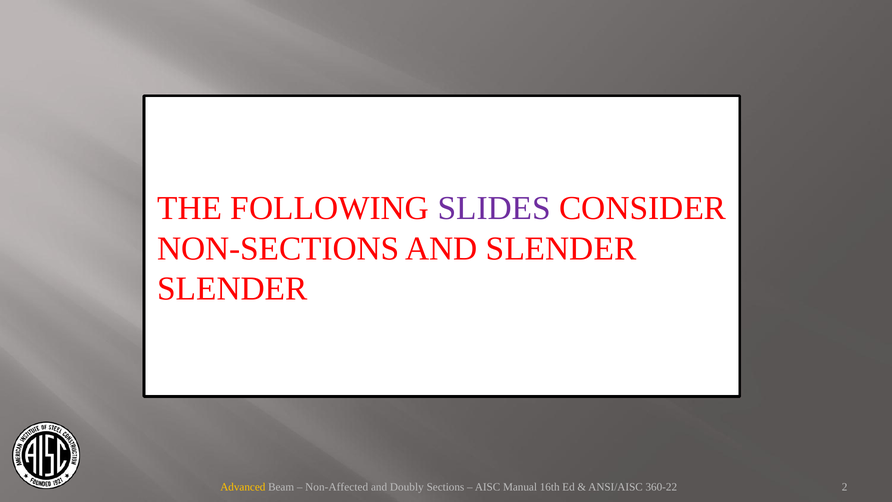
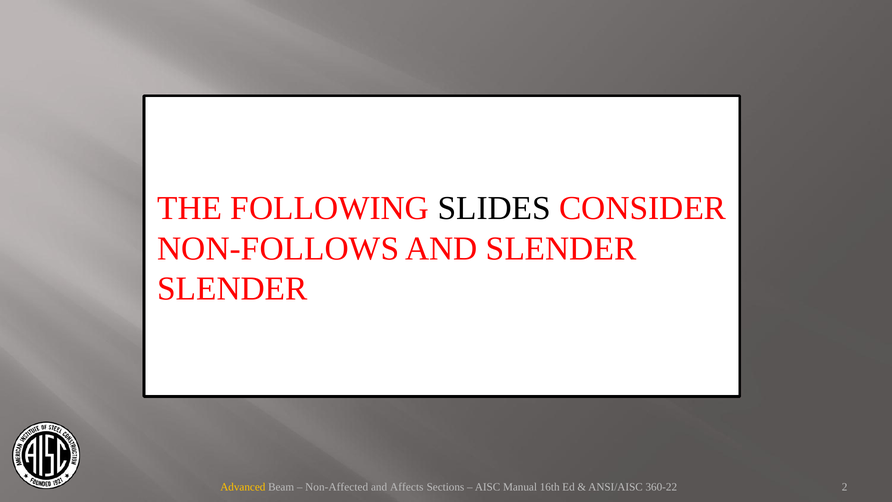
SLIDES colour: purple -> black
NON-SECTIONS: NON-SECTIONS -> NON-FOLLOWS
Doubly: Doubly -> Affects
